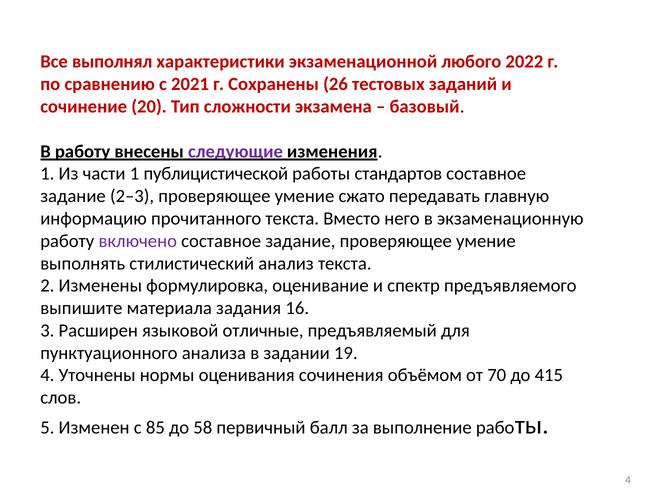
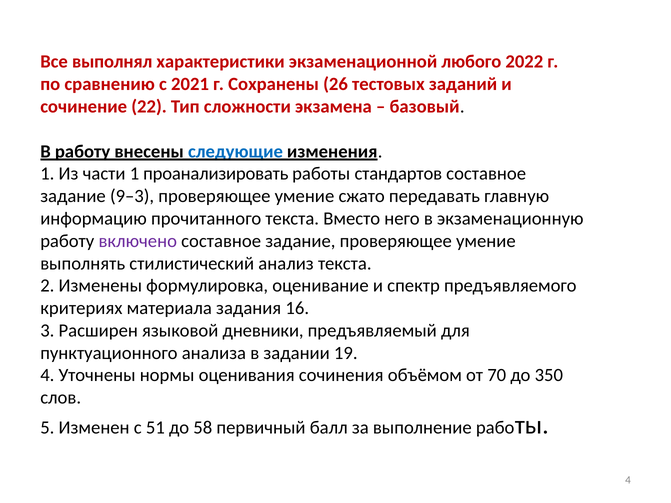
20: 20 -> 22
следующие colour: purple -> blue
публицистической: публицистической -> проанализировать
2–3: 2–3 -> 9–3
выпишите: выпишите -> критериях
отличные: отличные -> дневники
415: 415 -> 350
85: 85 -> 51
